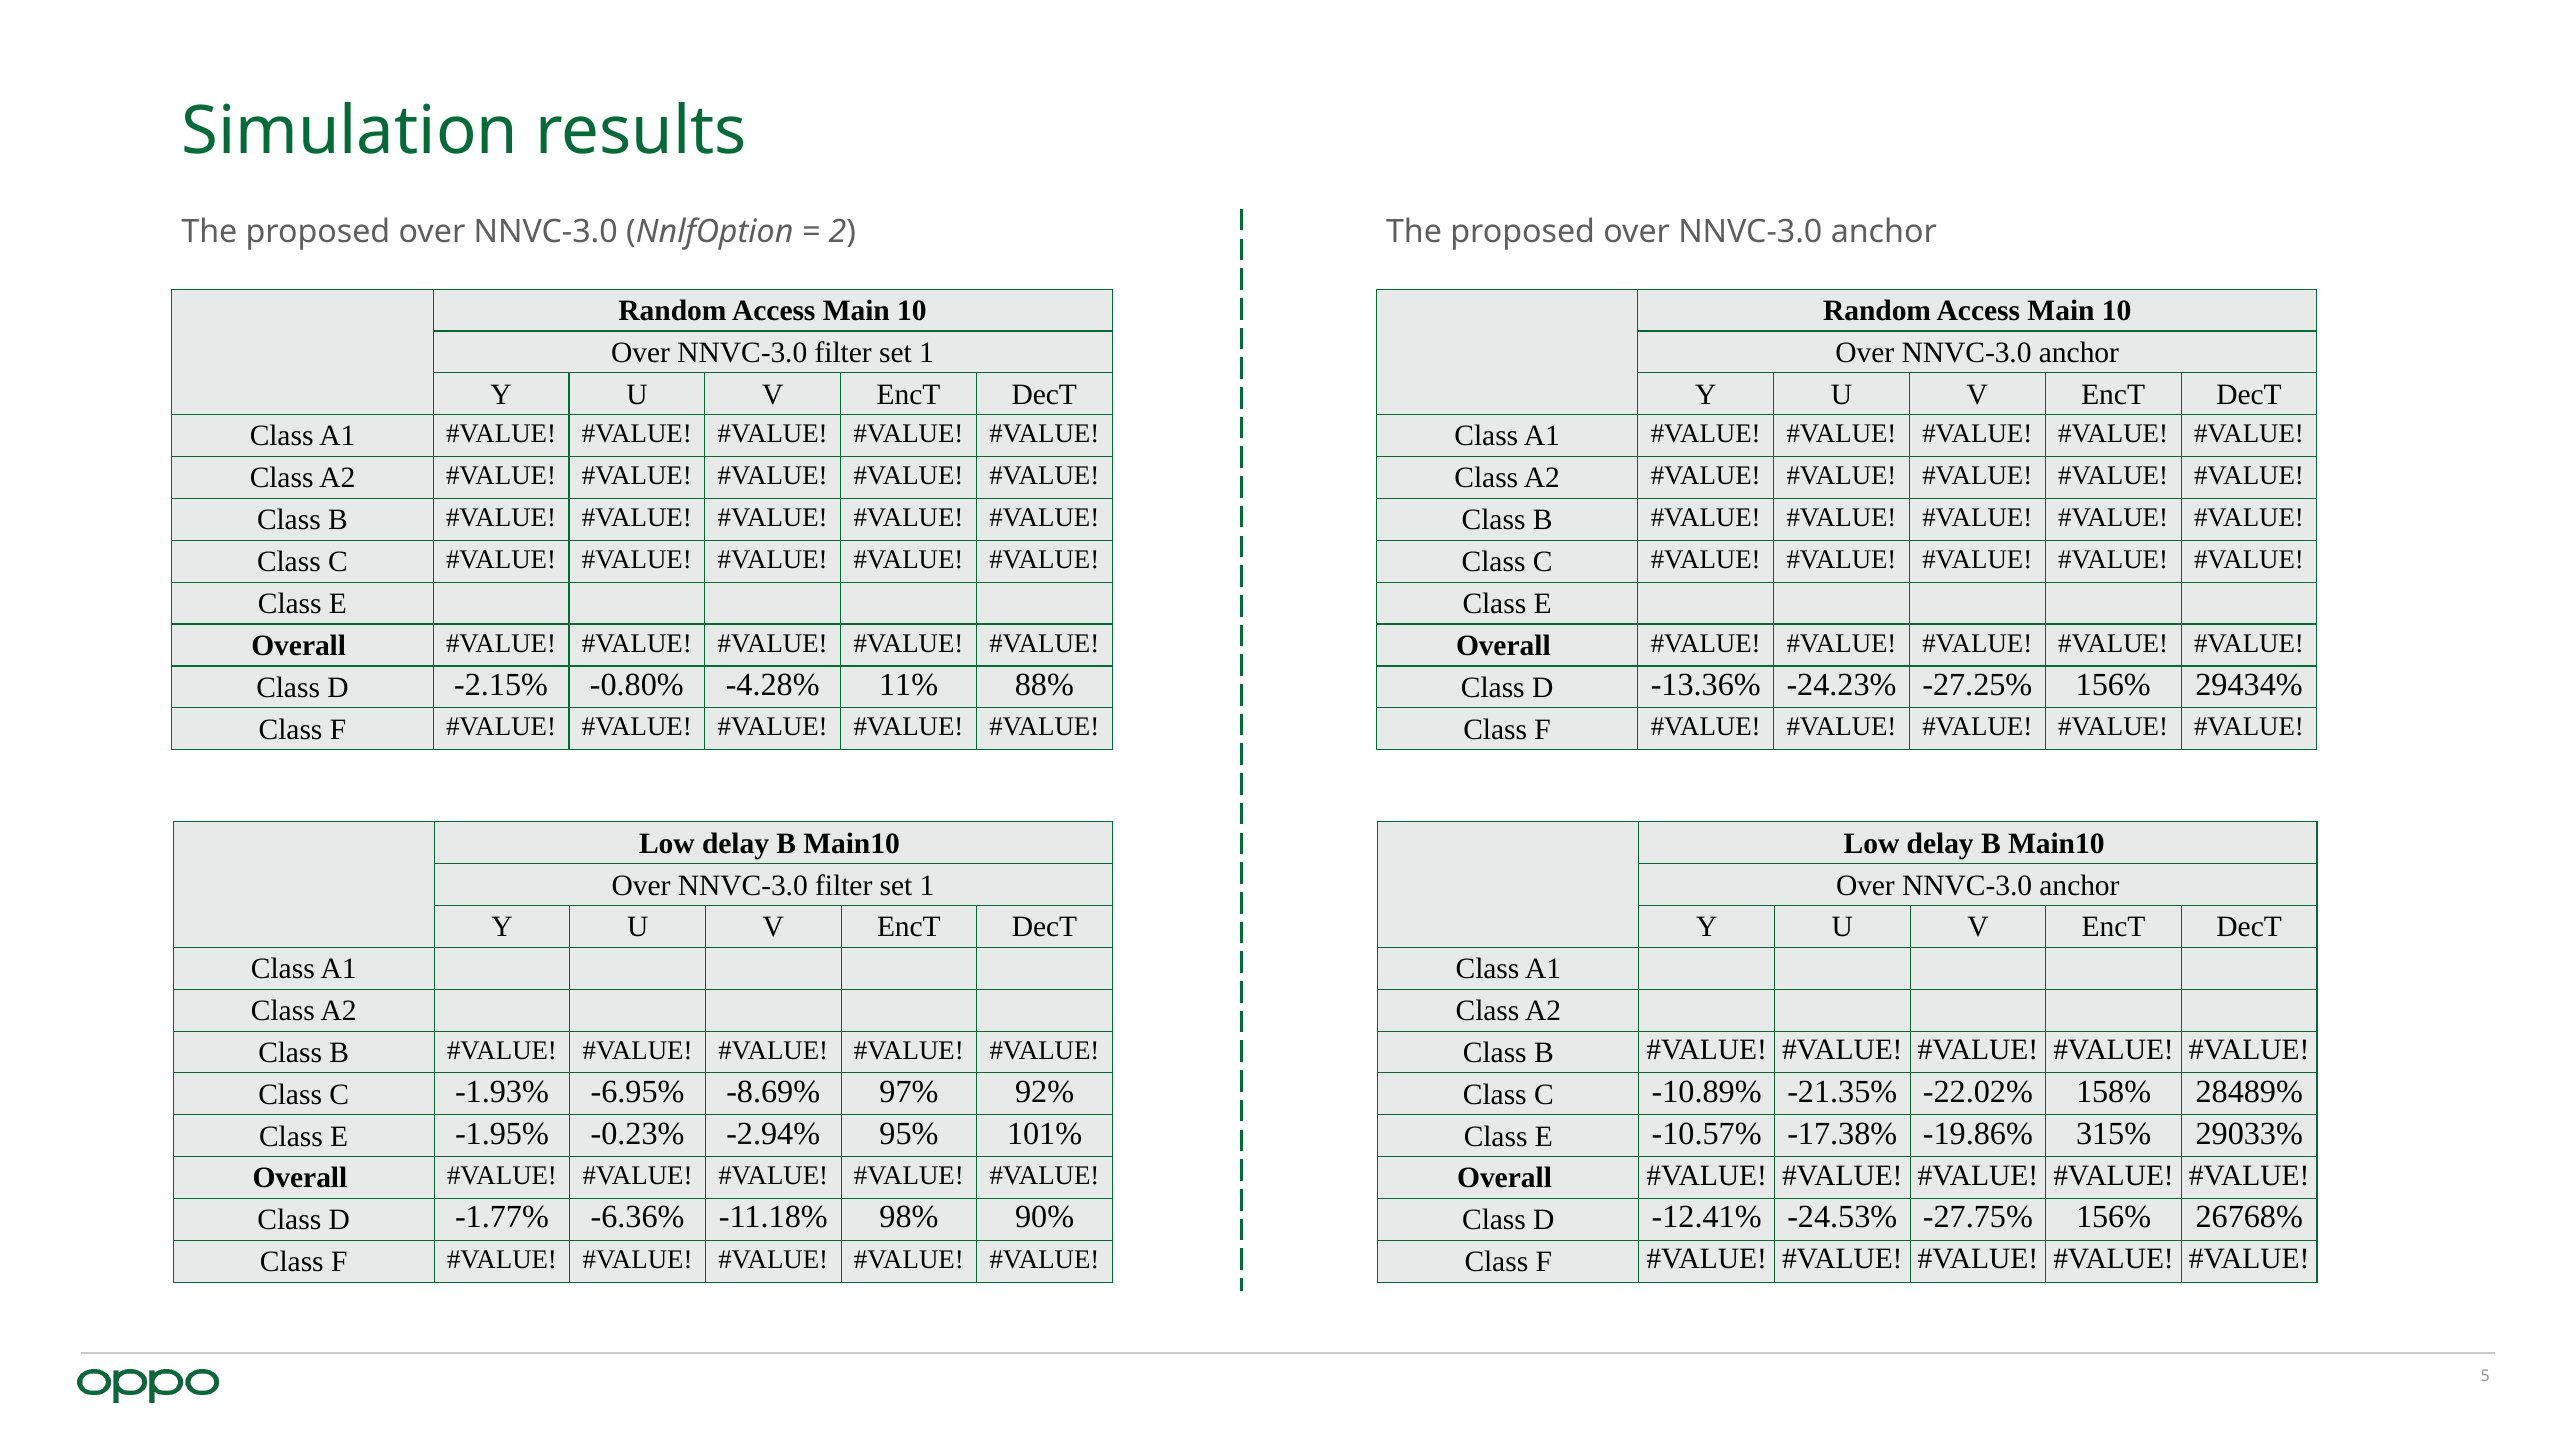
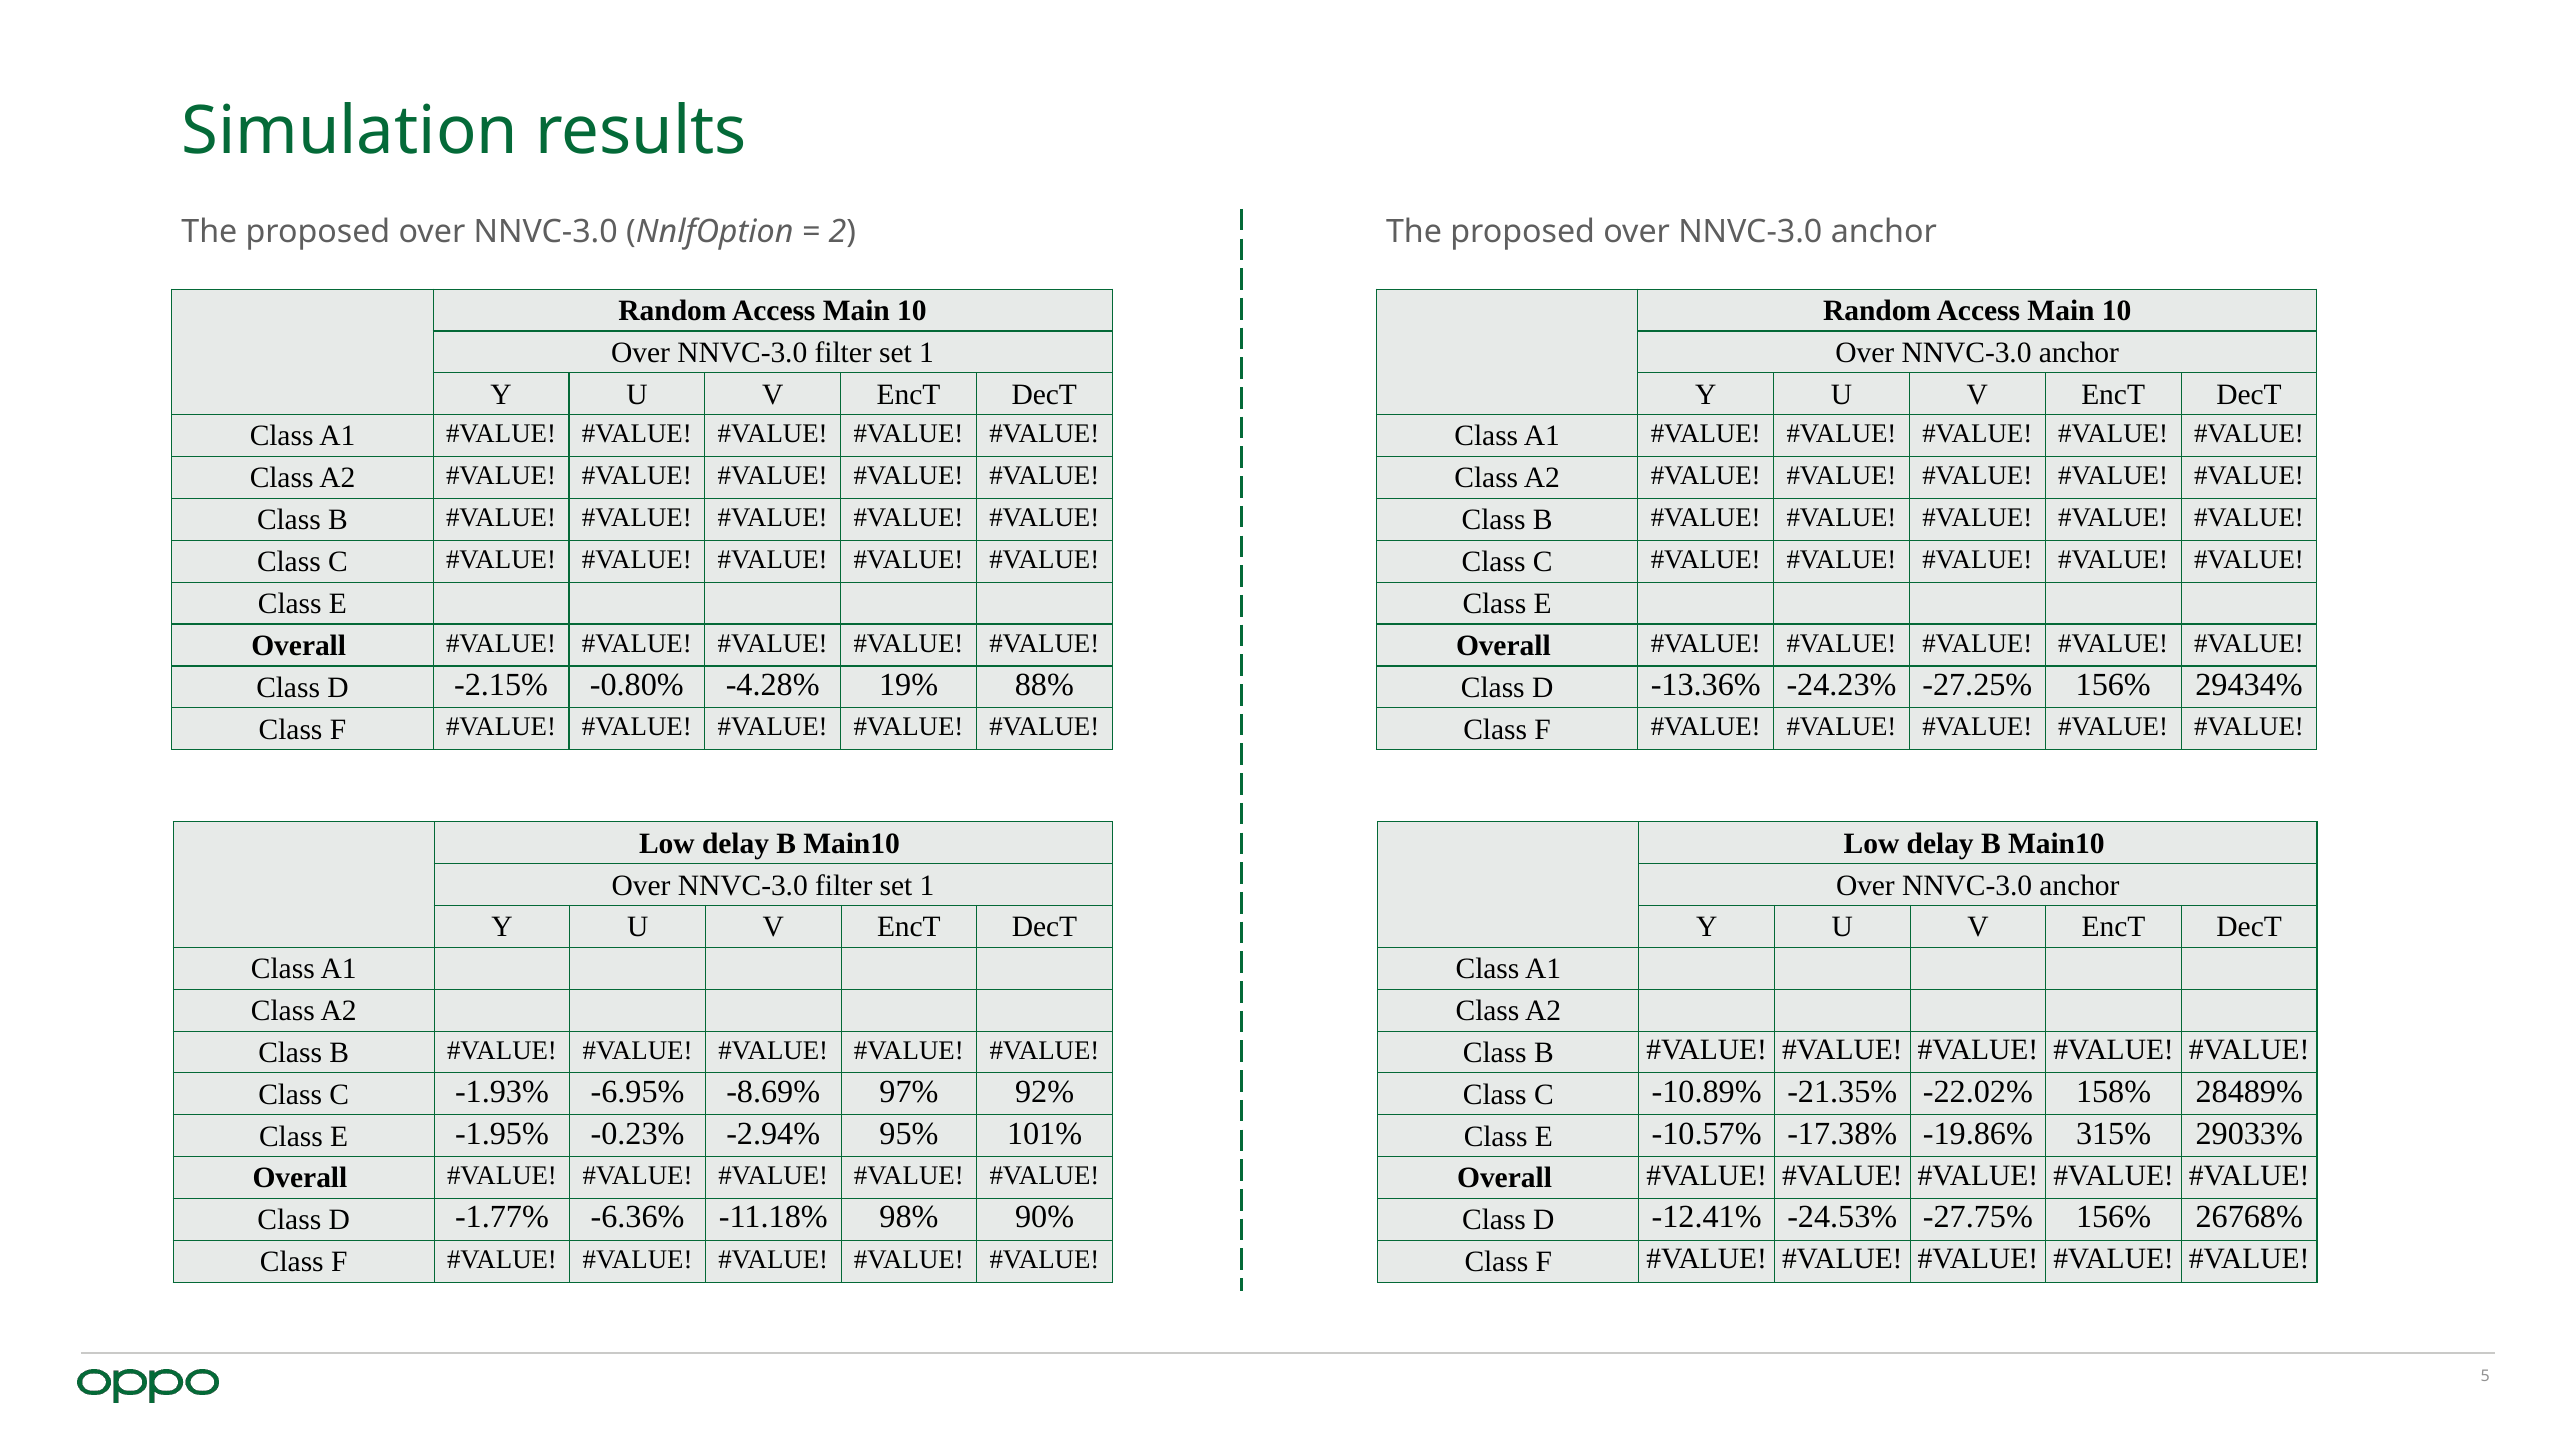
11%: 11% -> 19%
